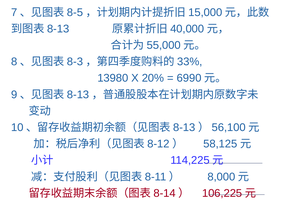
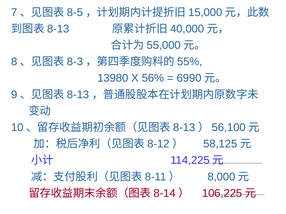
33%: 33% -> 55%
20%: 20% -> 56%
